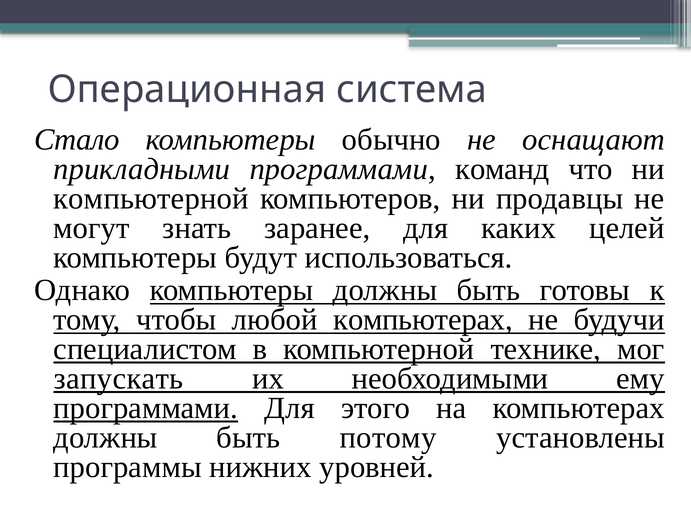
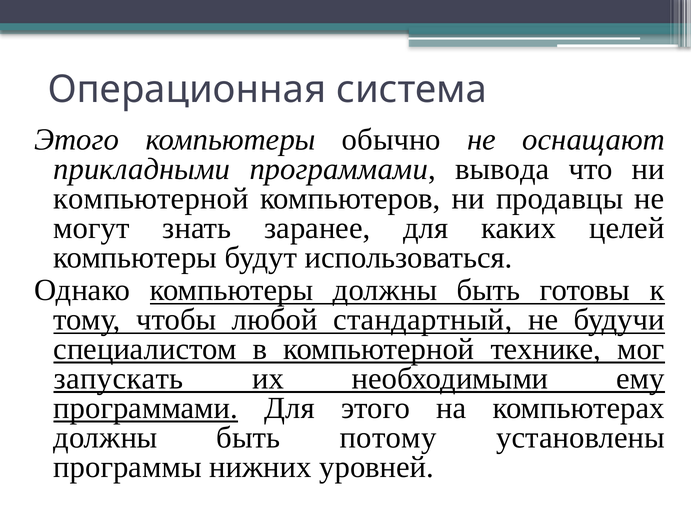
Стало at (77, 140): Стало -> Этого
команд: команд -> вывода
любой компьютерах: компьютерах -> стандартный
